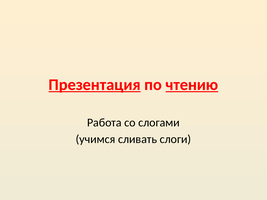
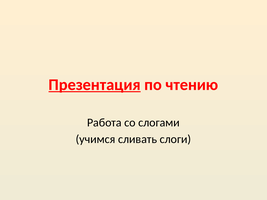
чтению underline: present -> none
